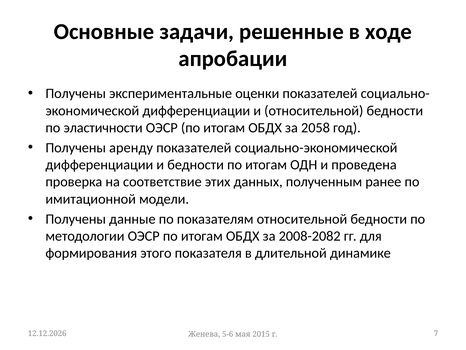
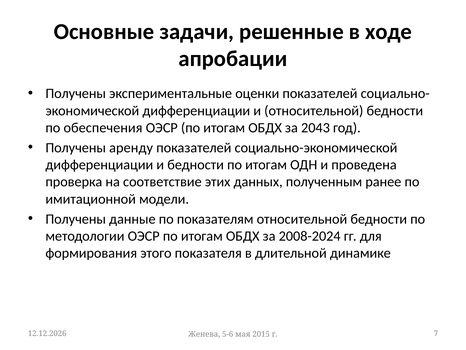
эластичности: эластичности -> обеспечения
2058: 2058 -> 2043
2008-2082: 2008-2082 -> 2008-2024
